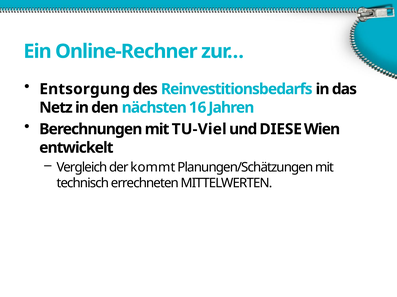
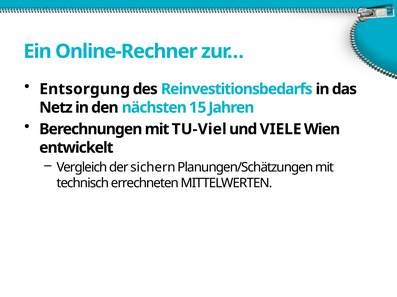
16: 16 -> 15
DIESE: DIESE -> VIELE
kommt: kommt -> sichern
